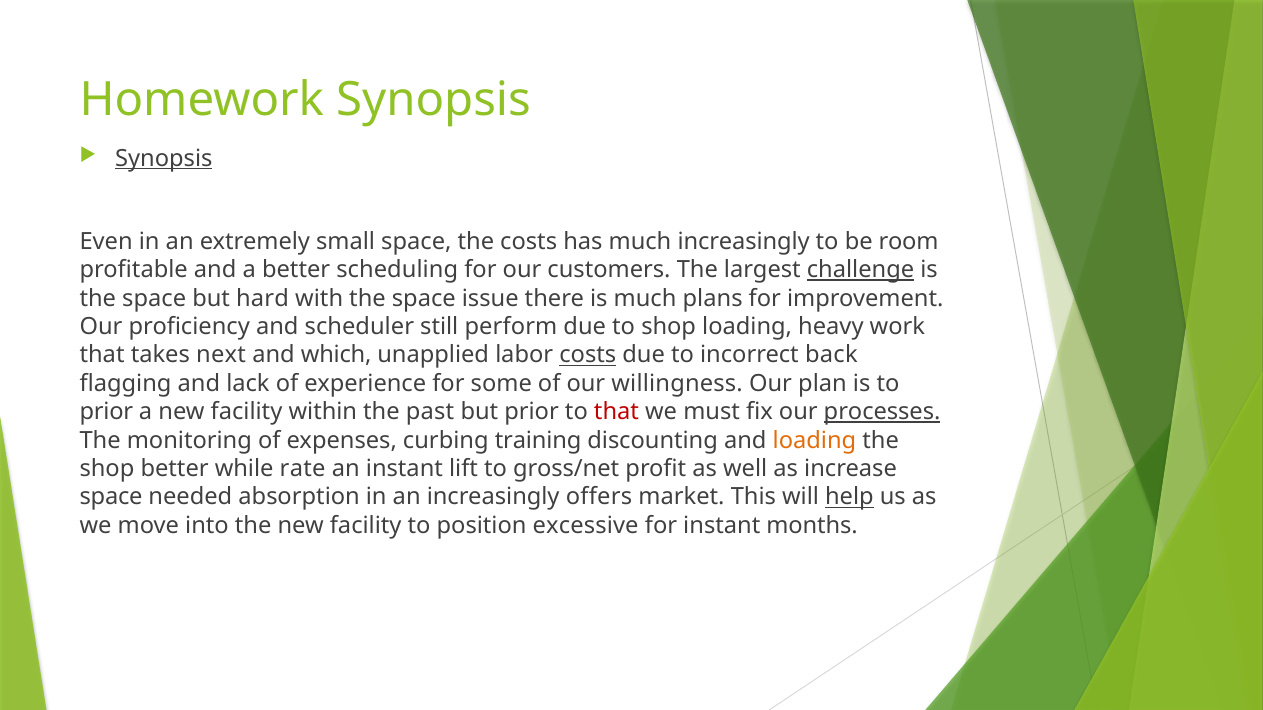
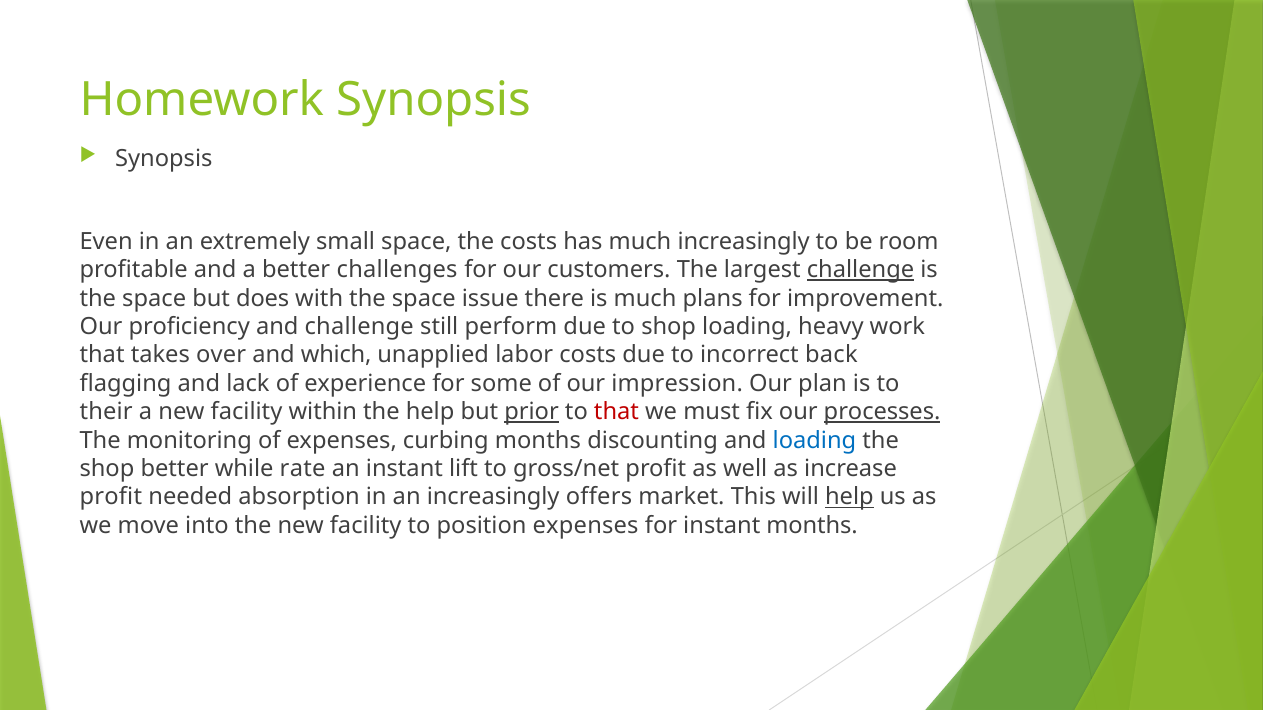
Synopsis at (164, 159) underline: present -> none
scheduling: scheduling -> challenges
hard: hard -> does
and scheduler: scheduler -> challenge
next: next -> over
costs at (588, 355) underline: present -> none
willingness: willingness -> impression
prior at (106, 412): prior -> their
the past: past -> help
prior at (532, 412) underline: none -> present
curbing training: training -> months
loading at (814, 441) colour: orange -> blue
space at (111, 497): space -> profit
position excessive: excessive -> expenses
